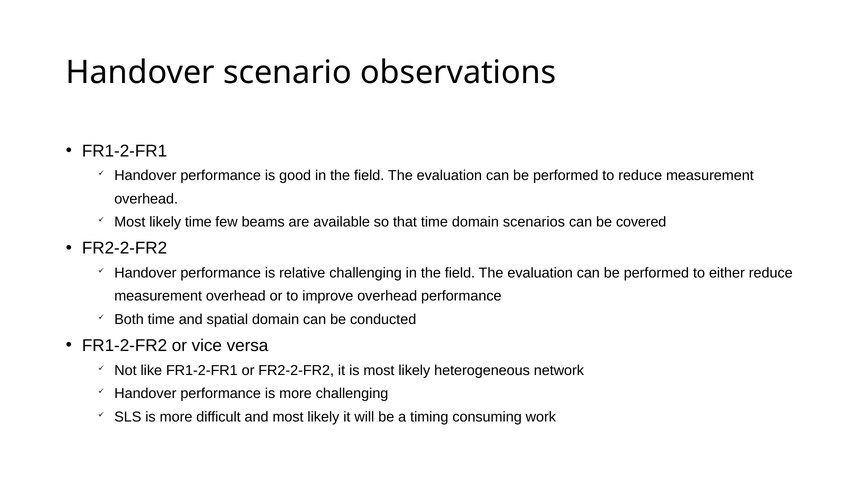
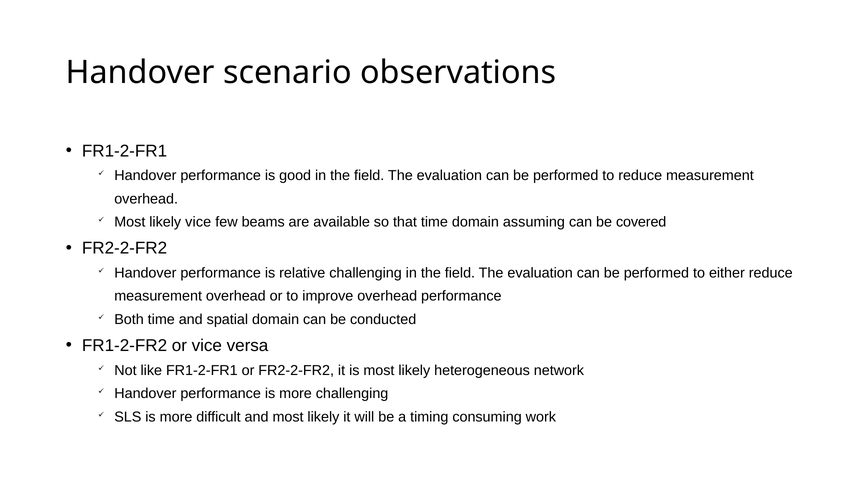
likely time: time -> vice
scenarios: scenarios -> assuming
